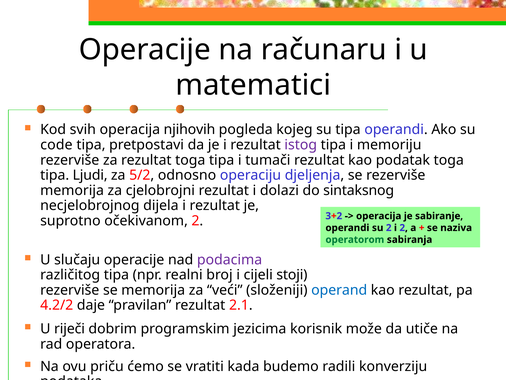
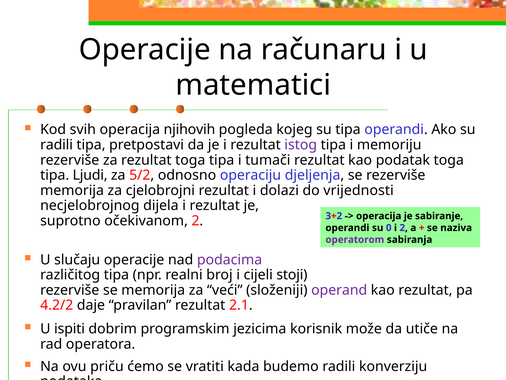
code at (56, 145): code -> radili
sintaksnog: sintaksnog -> vrijednosti
su 2: 2 -> 0
operatorom colour: green -> purple
operand colour: blue -> purple
riječi: riječi -> ispiti
